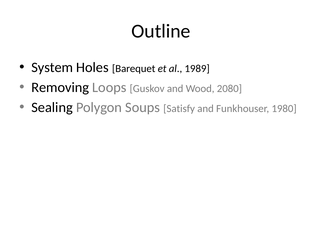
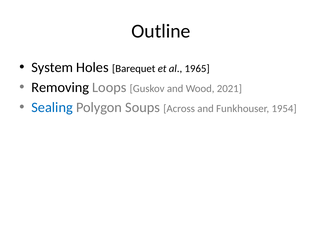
1989: 1989 -> 1965
2080: 2080 -> 2021
Sealing colour: black -> blue
Satisfy: Satisfy -> Across
1980: 1980 -> 1954
